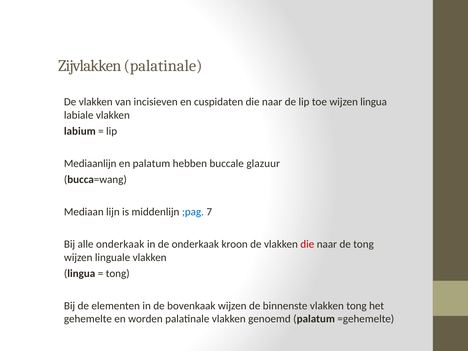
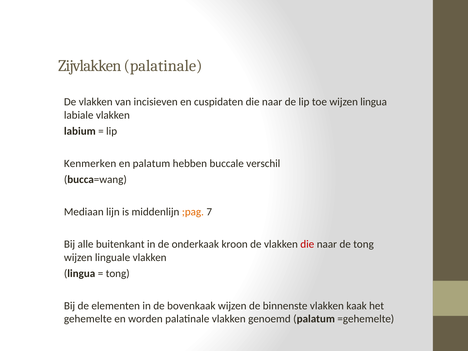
Mediaanlijn: Mediaanlijn -> Kenmerken
glazuur: glazuur -> verschil
;pag colour: blue -> orange
alle onderkaak: onderkaak -> buitenkant
vlakken tong: tong -> kaak
